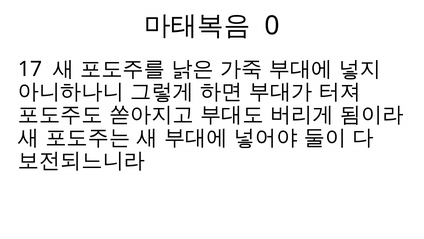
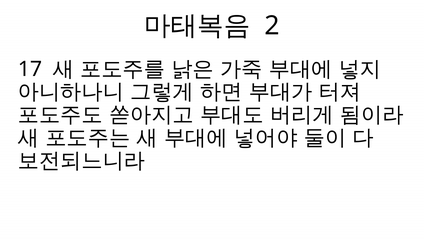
0: 0 -> 2
